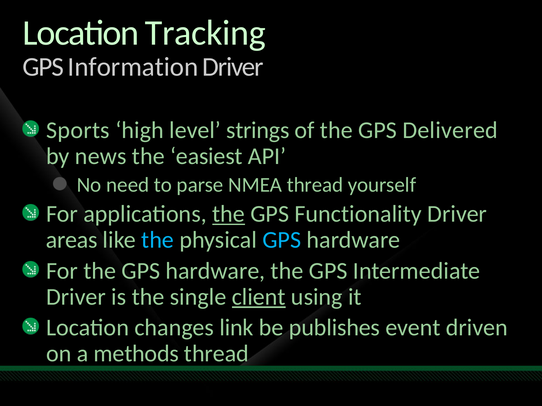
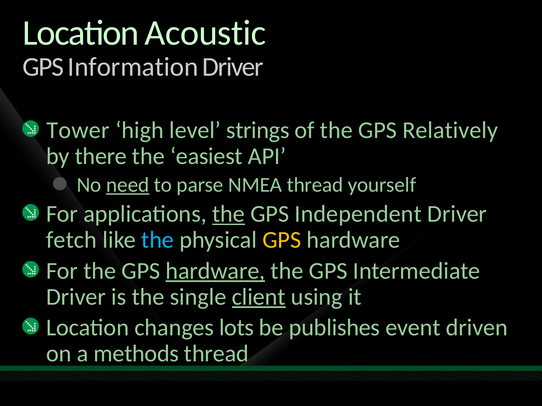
Tracking: Tracking -> Acoustic
Sports: Sports -> Tower
Delivered: Delivered -> Relatively
news: news -> there
need underline: none -> present
Functionality: Functionality -> Independent
areas: areas -> fetch
GPS at (282, 240) colour: light blue -> yellow
hardware at (215, 271) underline: none -> present
link: link -> lots
